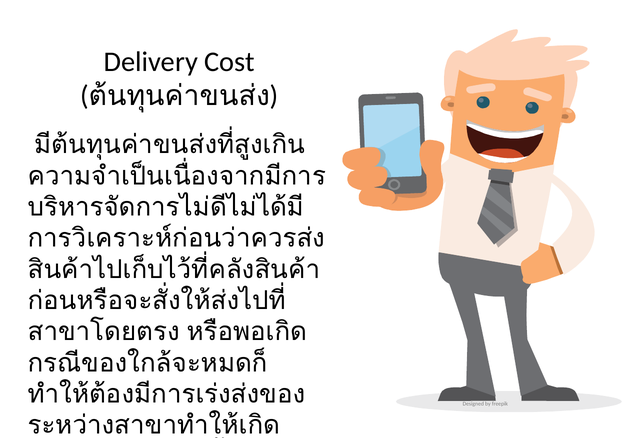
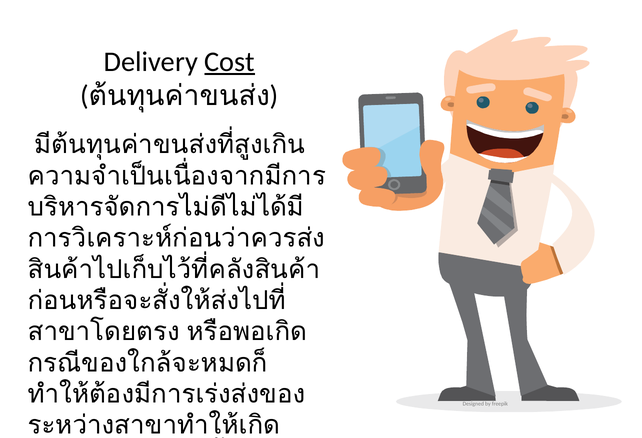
Cost underline: none -> present
